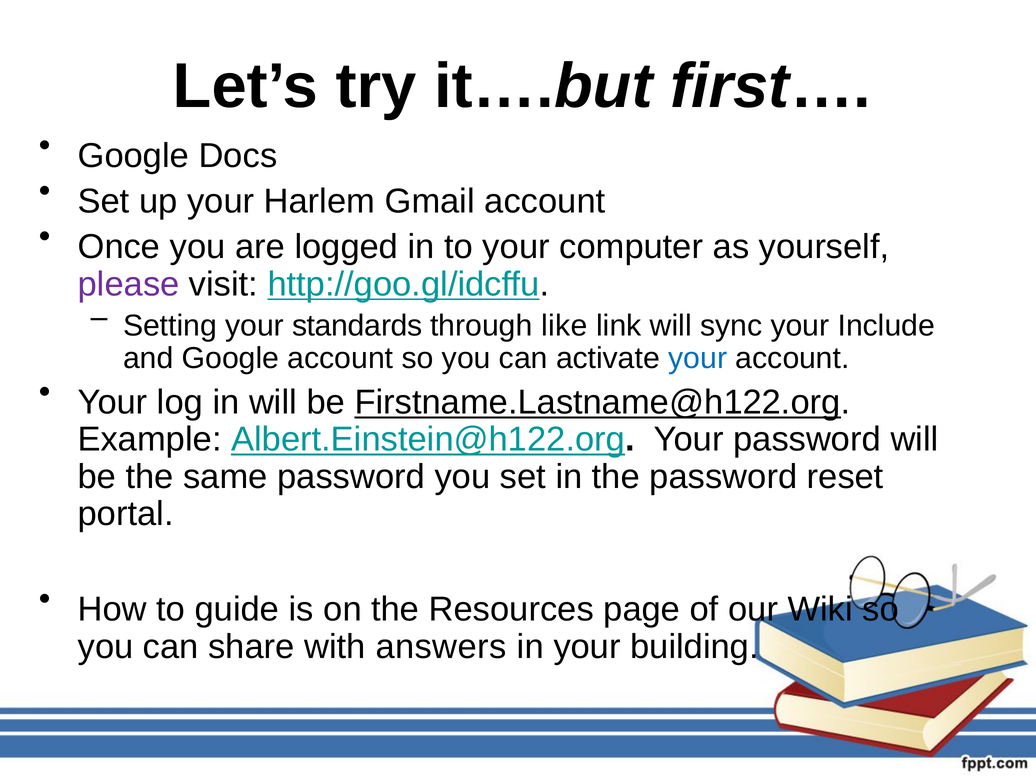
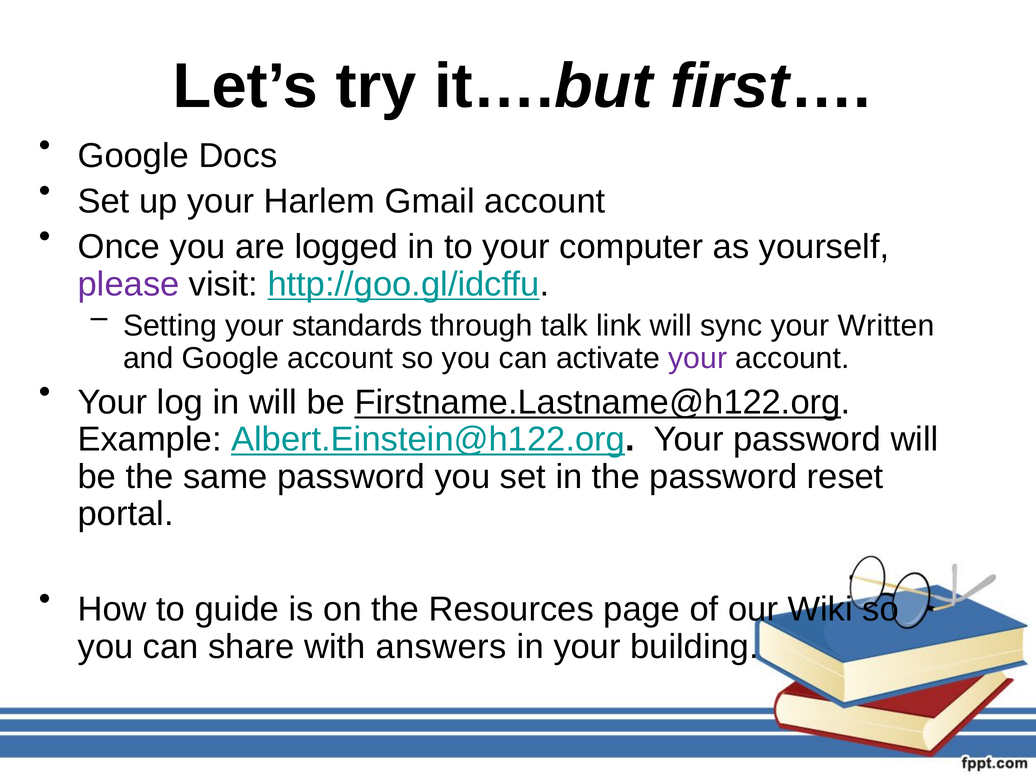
like: like -> talk
Include: Include -> Written
your at (698, 358) colour: blue -> purple
